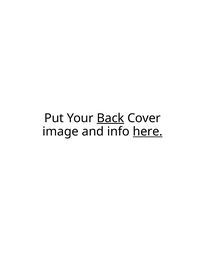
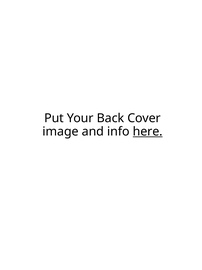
Back underline: present -> none
